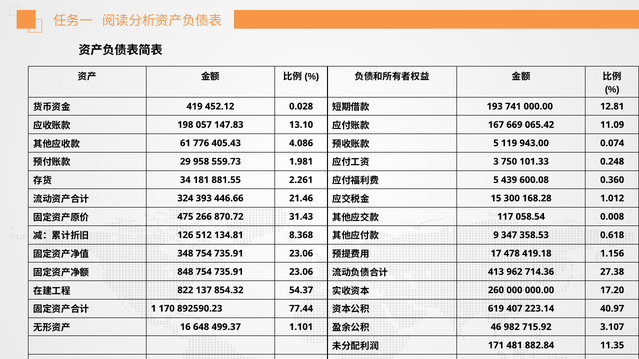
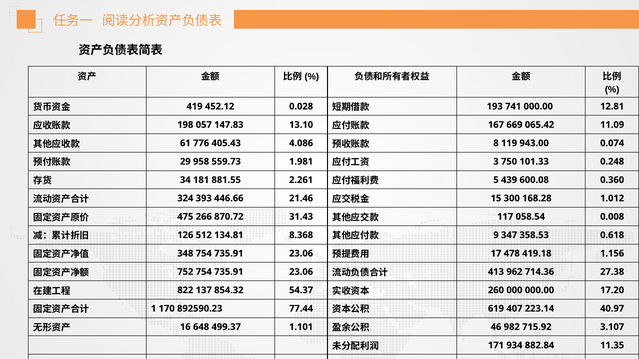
5 at (496, 143): 5 -> 8
848: 848 -> 752
481: 481 -> 934
